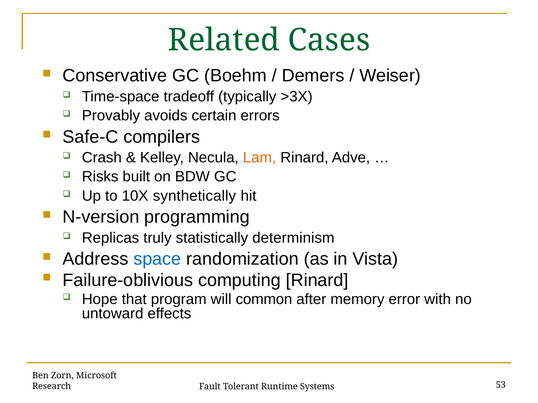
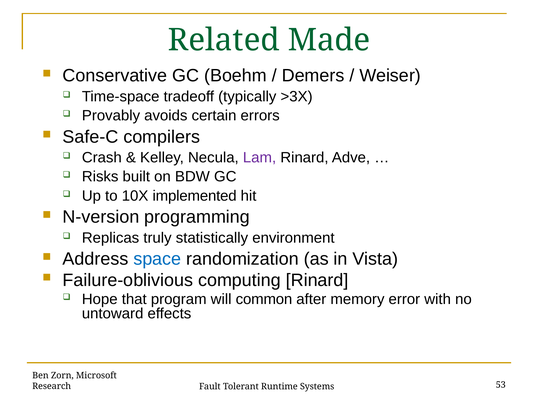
Cases: Cases -> Made
Lam colour: orange -> purple
synthetically: synthetically -> implemented
determinism: determinism -> environment
